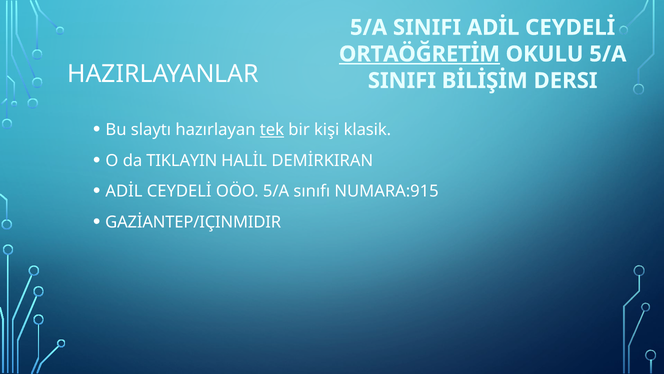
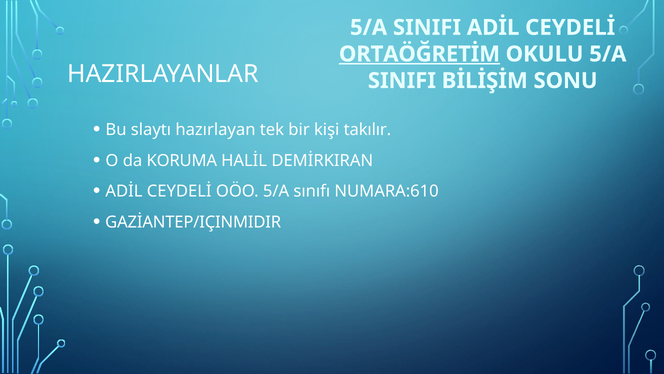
DERSI: DERSI -> SONU
tek underline: present -> none
klasik: klasik -> takılır
TIKLAYIN: TIKLAYIN -> KORUMA
NUMARA:915: NUMARA:915 -> NUMARA:610
